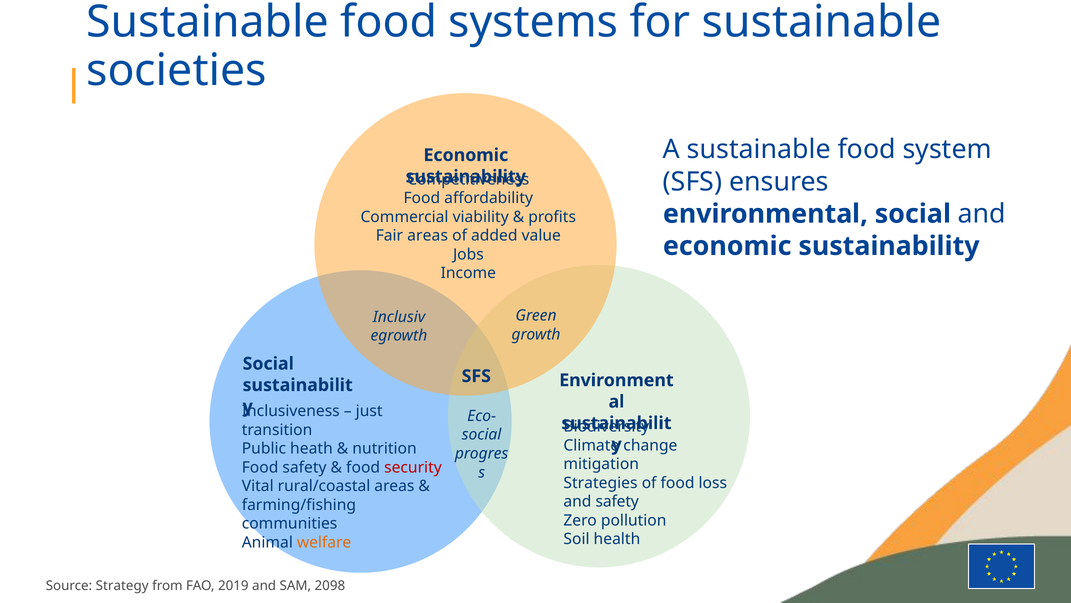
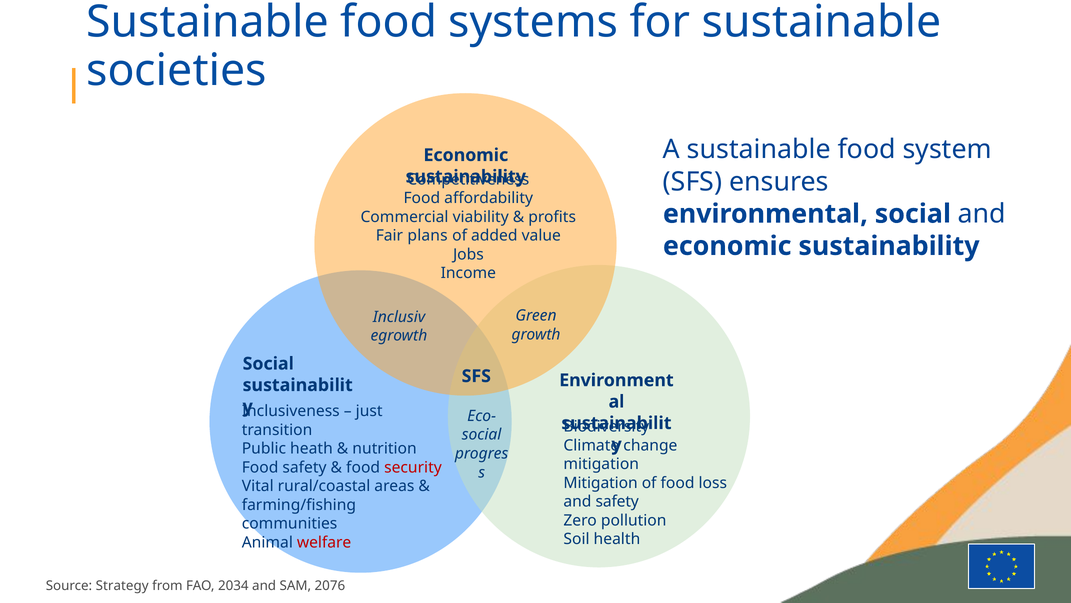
Fair areas: areas -> plans
Strategies at (601, 482): Strategies -> Mitigation
welfare colour: orange -> red
2019: 2019 -> 2034
2098: 2098 -> 2076
